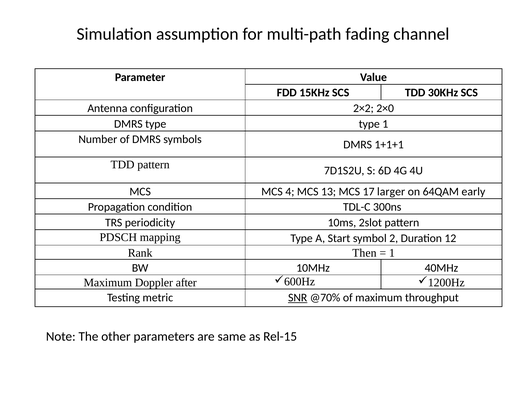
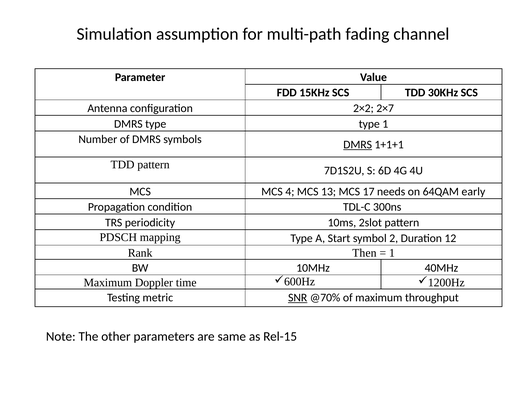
2×0: 2×0 -> 2×7
DMRS at (358, 145) underline: none -> present
larger: larger -> needs
after: after -> time
